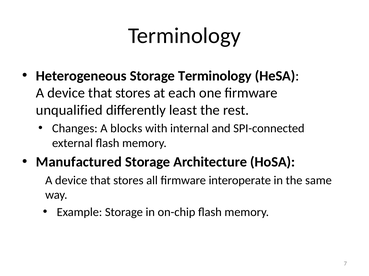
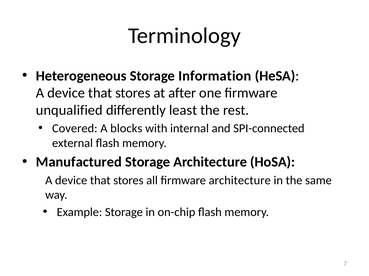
Storage Terminology: Terminology -> Information
each: each -> after
Changes: Changes -> Covered
firmware interoperate: interoperate -> architecture
